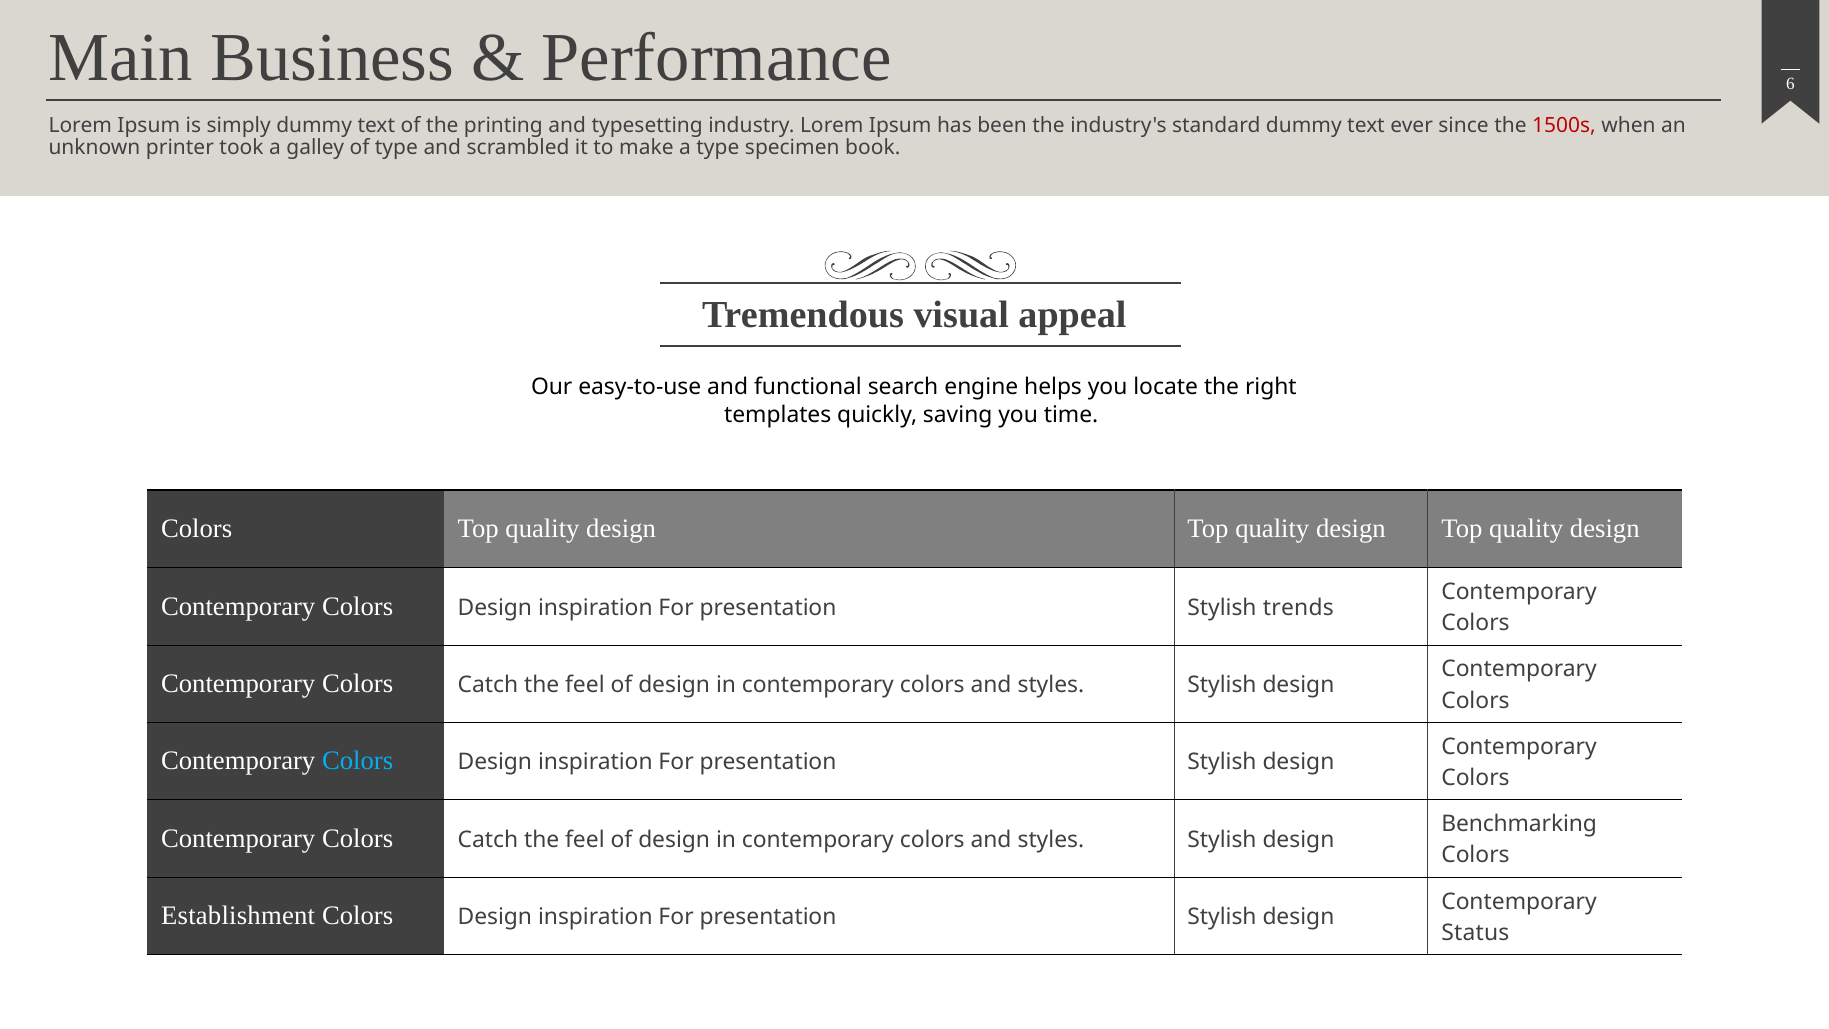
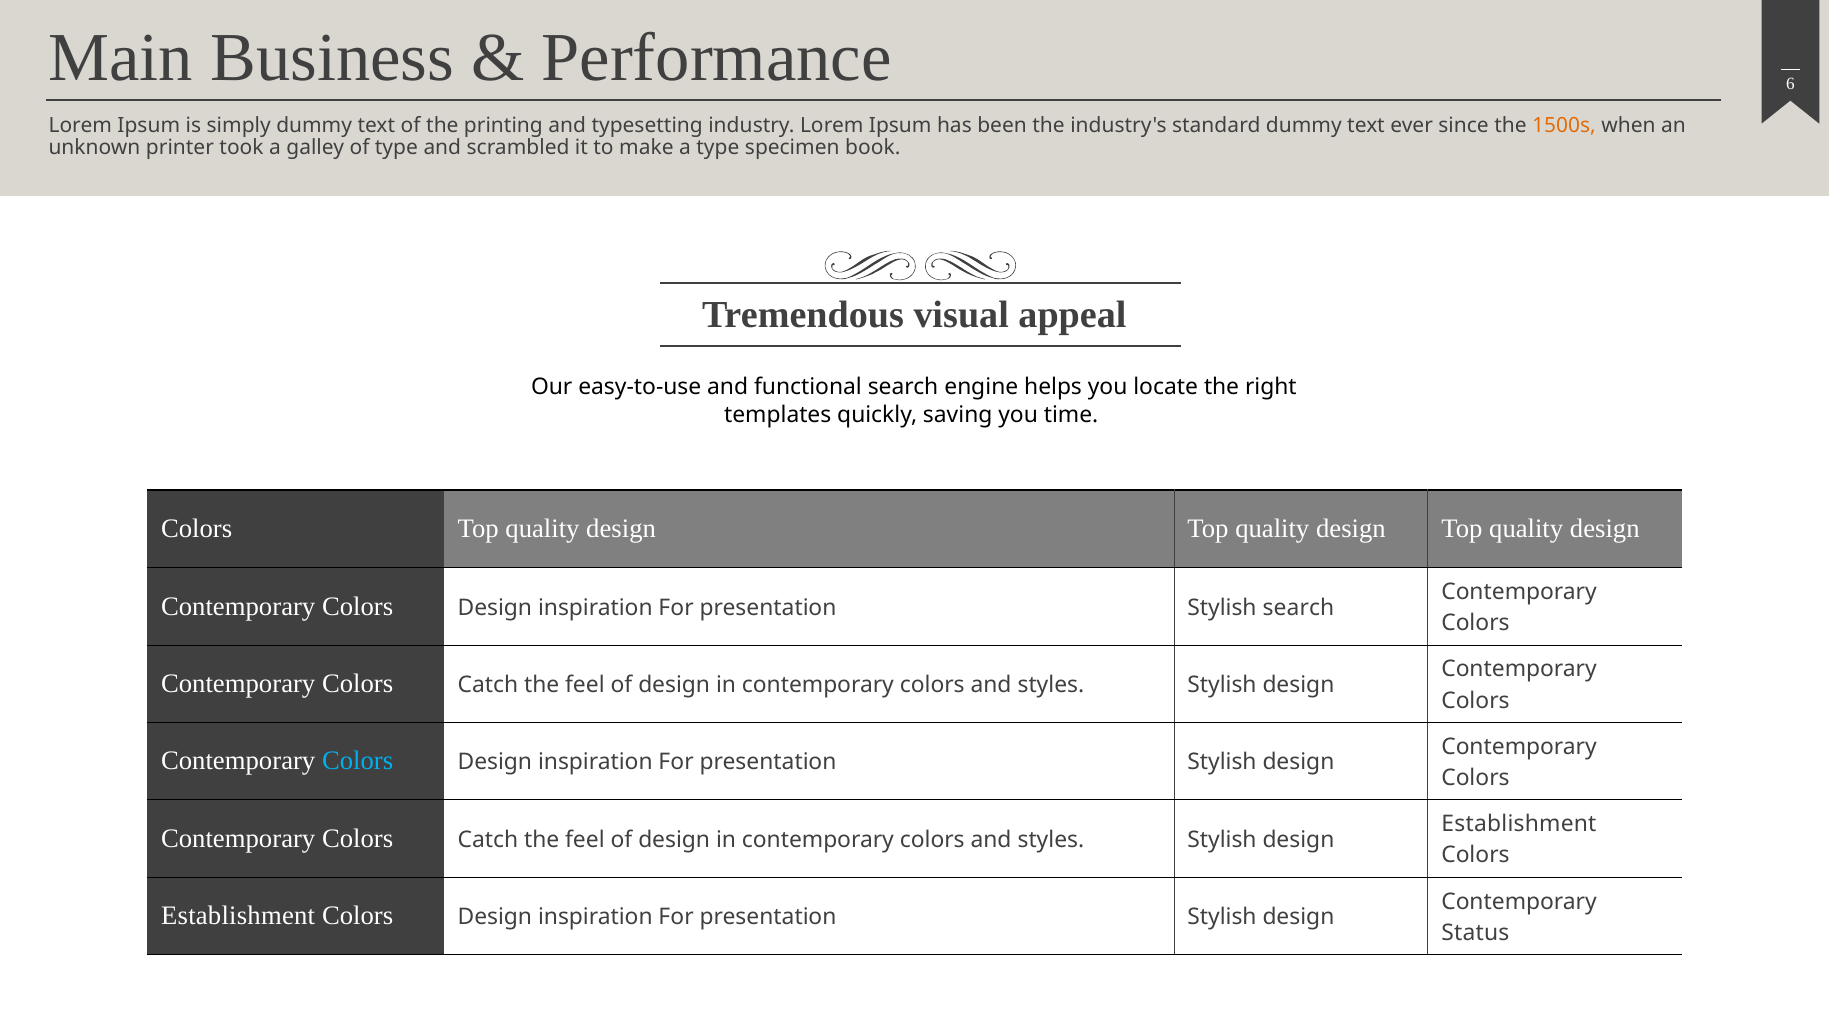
1500s colour: red -> orange
Stylish trends: trends -> search
Benchmarking at (1519, 824): Benchmarking -> Establishment
